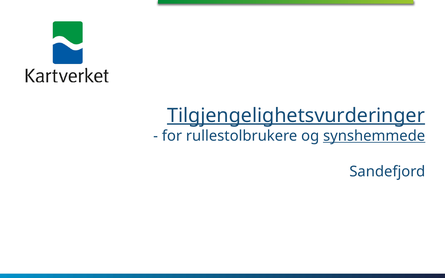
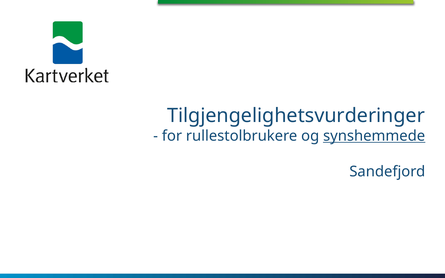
Tilgjengelighetsvurderinger underline: present -> none
